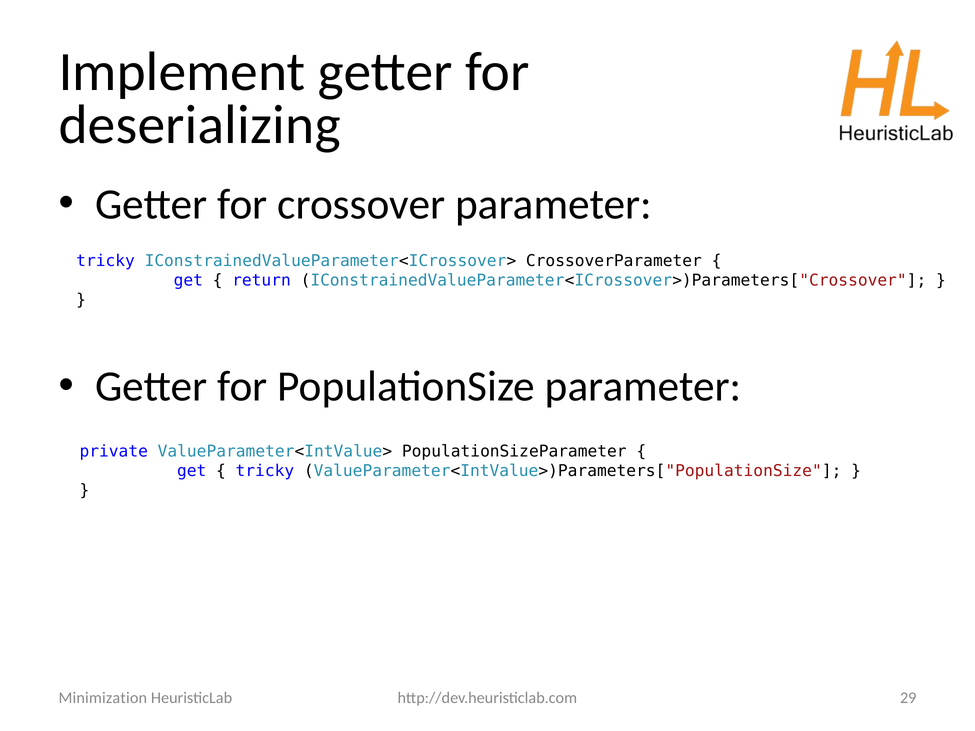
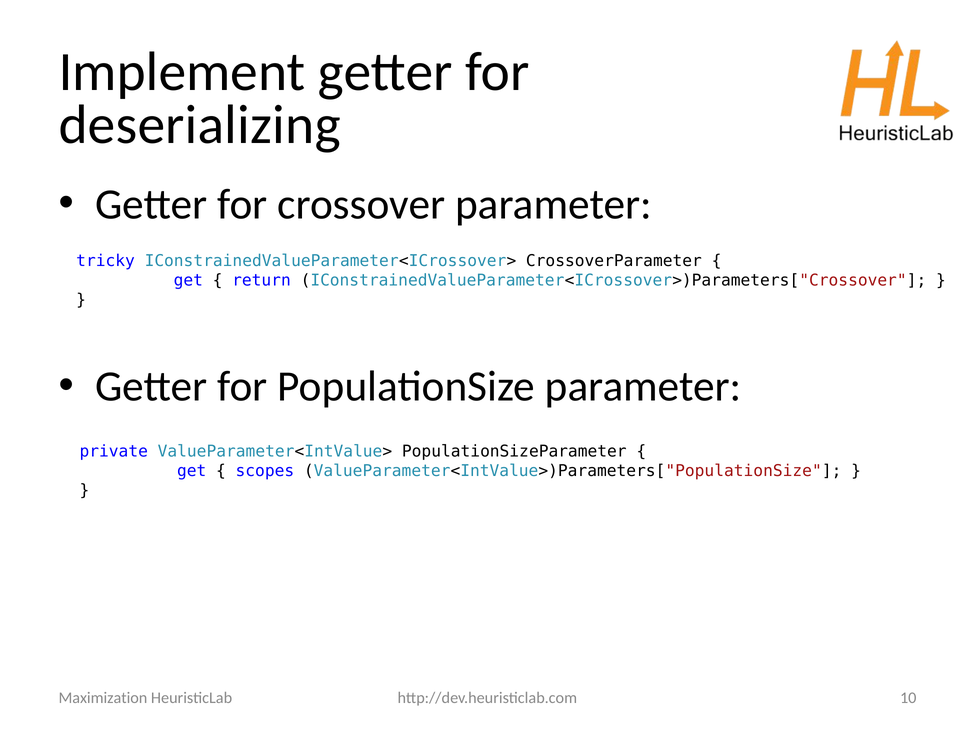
tricky at (265, 471): tricky -> scopes
29: 29 -> 10
Minimization: Minimization -> Maximization
